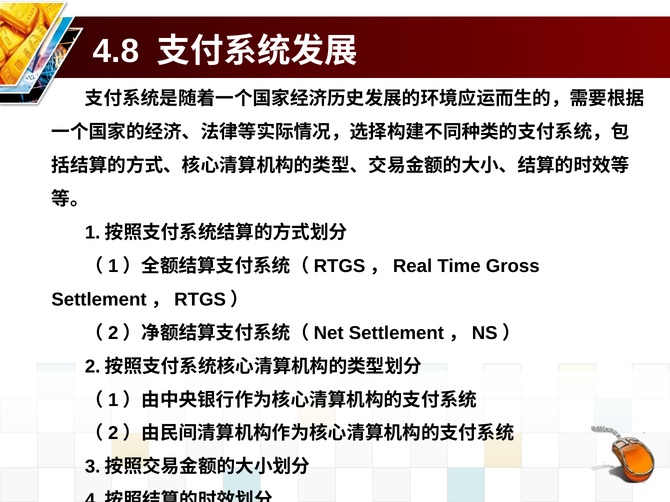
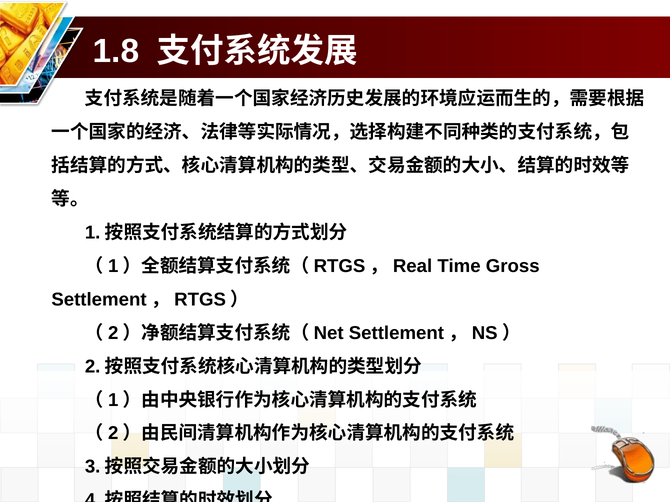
4.8: 4.8 -> 1.8
